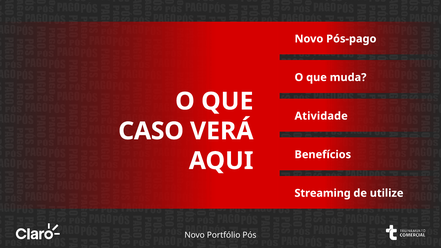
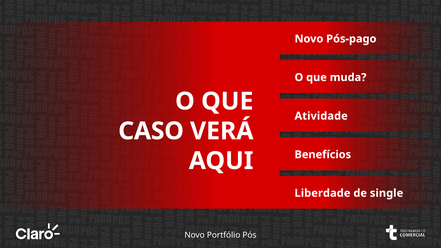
Streaming: Streaming -> Liberdade
utilize: utilize -> single
